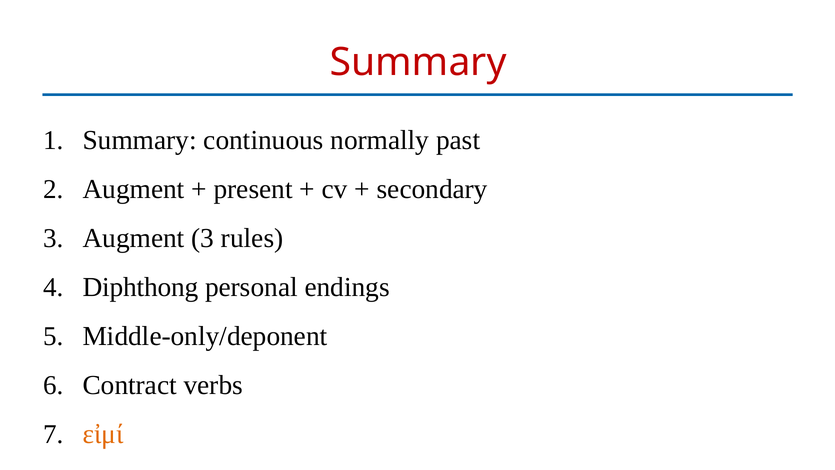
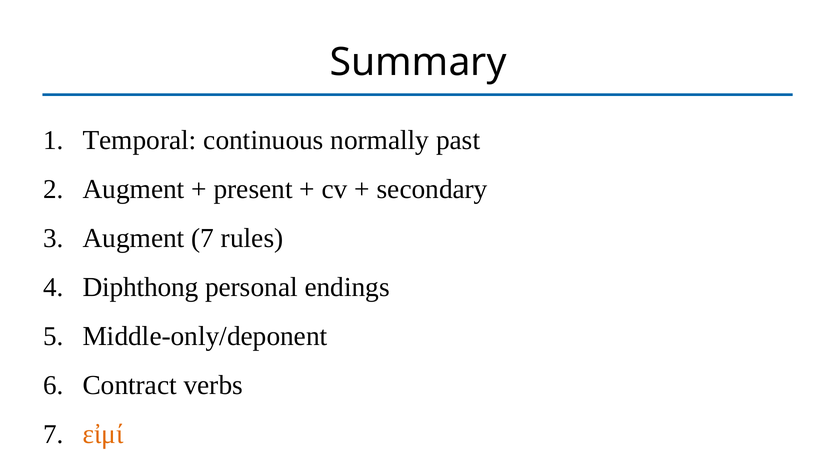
Summary at (418, 62) colour: red -> black
Summary at (140, 140): Summary -> Temporal
Augment 3: 3 -> 7
